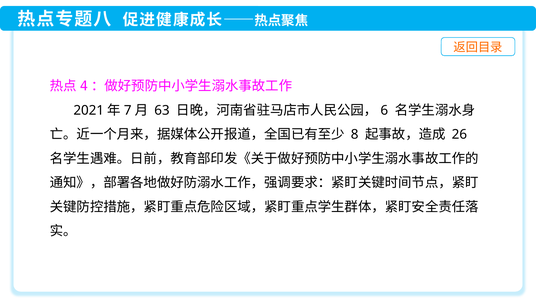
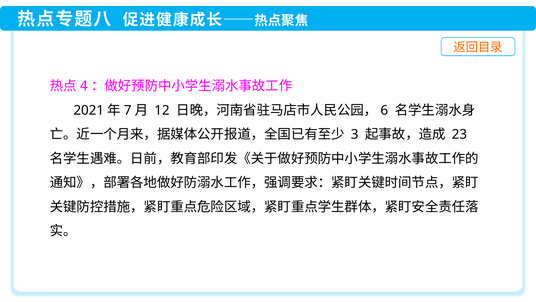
63: 63 -> 12
8: 8 -> 3
26: 26 -> 23
